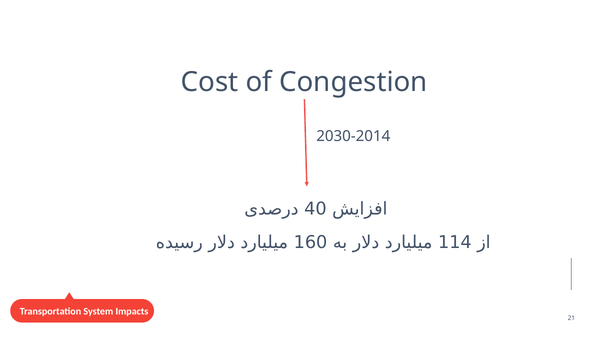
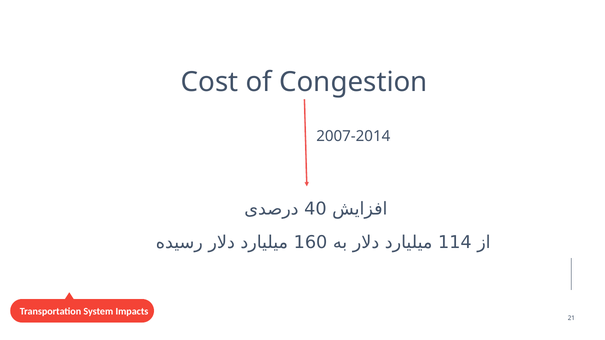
2030-2014: 2030-2014 -> 2007-2014
